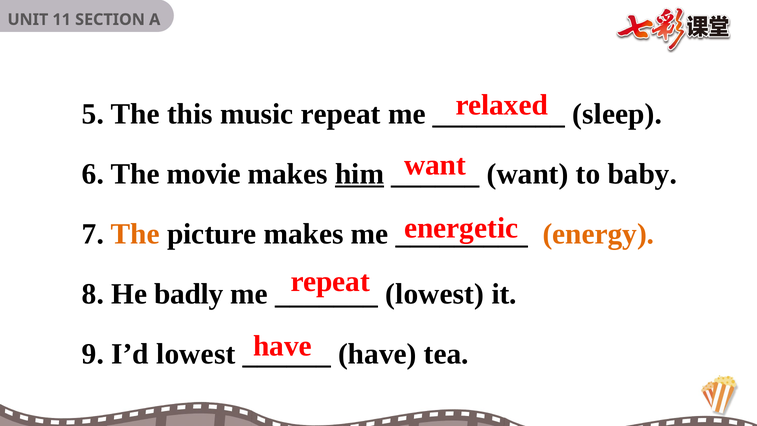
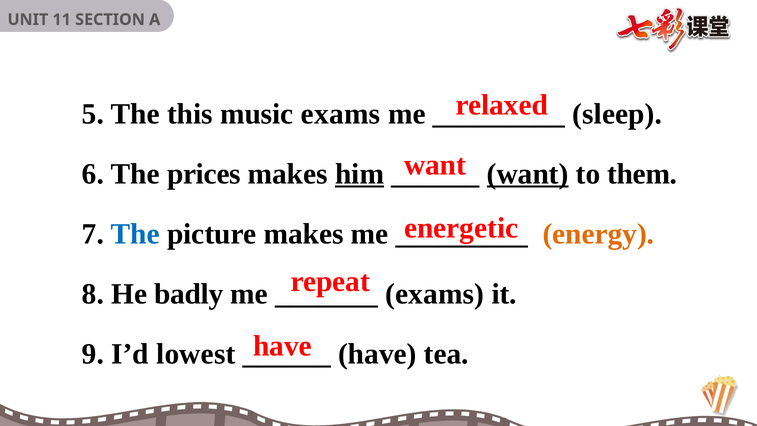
music repeat: repeat -> exams
movie: movie -> prices
want at (528, 174) underline: none -> present
baby: baby -> them
The at (135, 234) colour: orange -> blue
lowest at (435, 294): lowest -> exams
